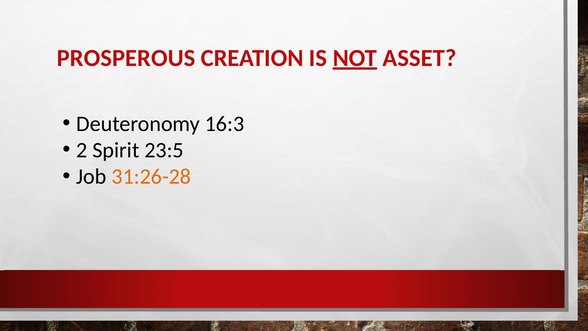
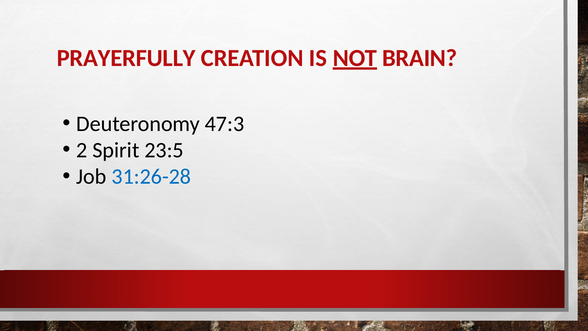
PROSPEROUS: PROSPEROUS -> PRAYERFULLY
ASSET: ASSET -> BRAIN
16:3: 16:3 -> 47:3
31:26-28 colour: orange -> blue
